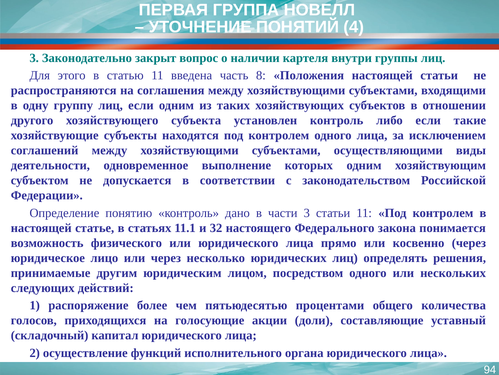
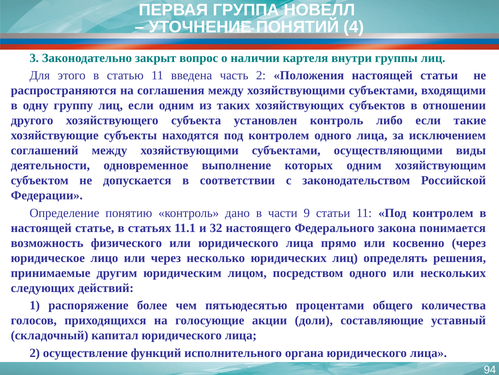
часть 8: 8 -> 2
части 3: 3 -> 9
